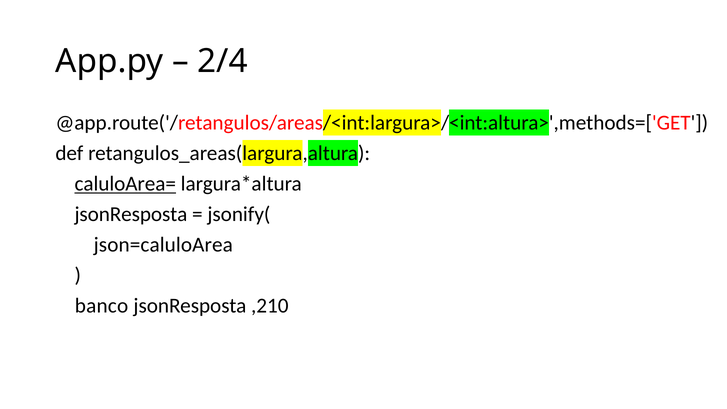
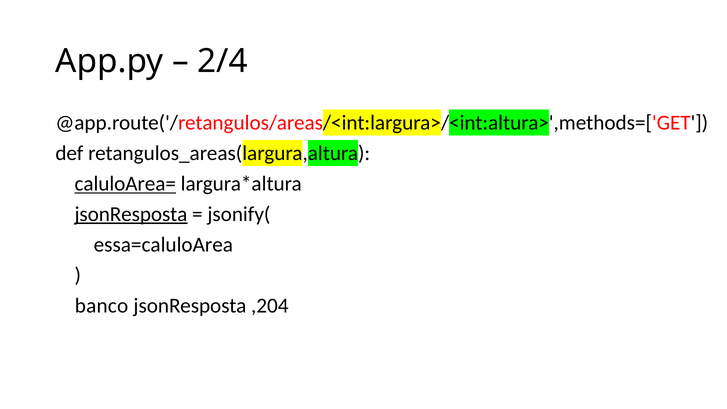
jsonResposta at (131, 214) underline: none -> present
json=caluloArea: json=caluloArea -> essa=caluloArea
,210: ,210 -> ,204
